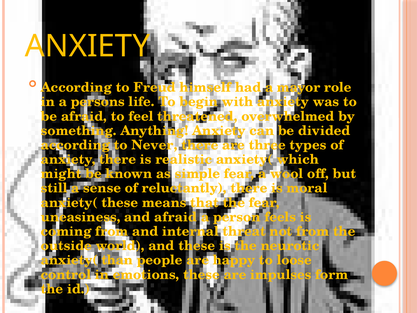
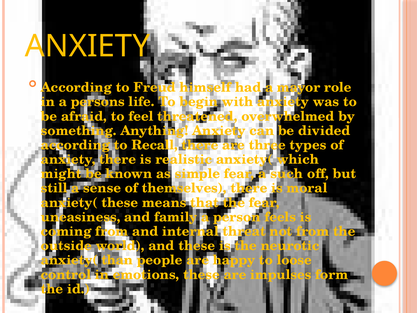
Never: Never -> Recall
wool: wool -> such
reluctantly: reluctantly -> themselves
and afraid: afraid -> family
